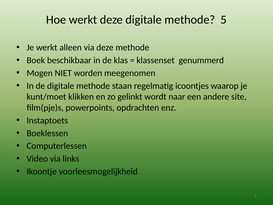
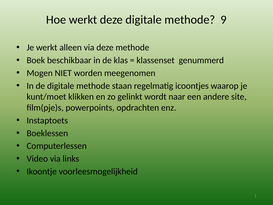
5: 5 -> 9
